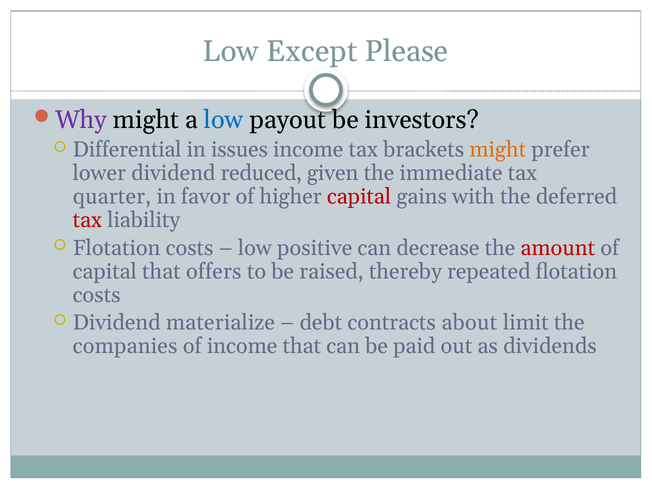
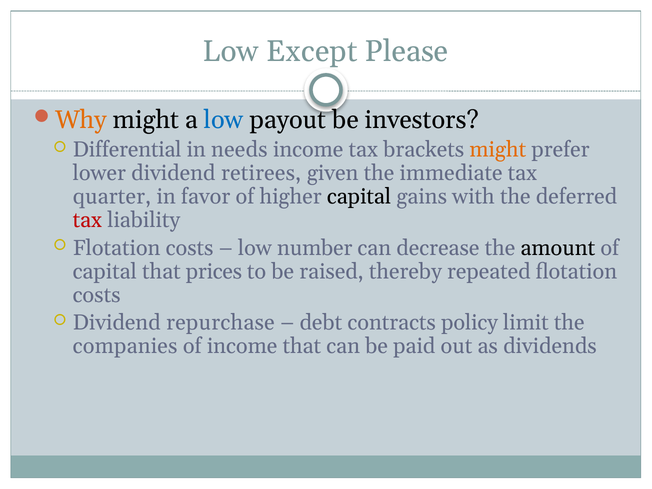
Why colour: purple -> orange
issues: issues -> needs
reduced: reduced -> retirees
capital at (359, 197) colour: red -> black
positive: positive -> number
amount colour: red -> black
offers: offers -> prices
materialize: materialize -> repurchase
about: about -> policy
